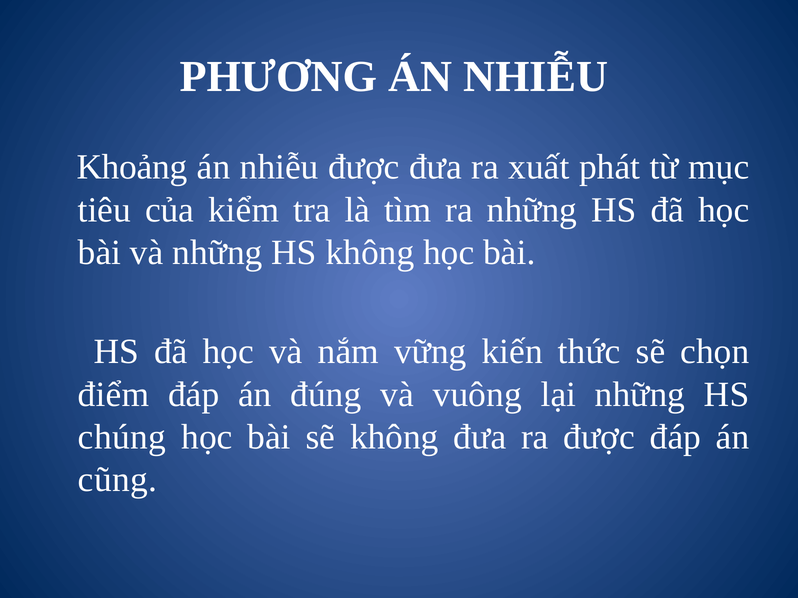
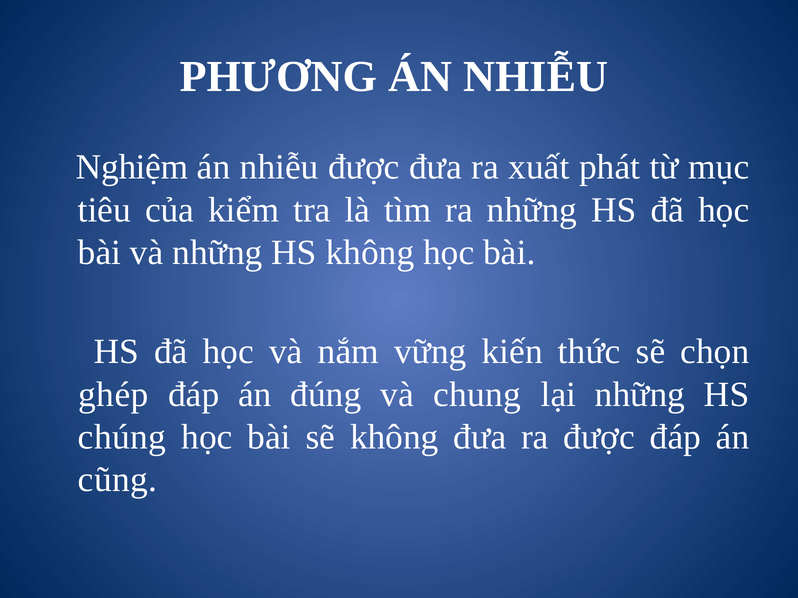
Khoảng: Khoảng -> Nghiệm
điểm: điểm -> ghép
vuông: vuông -> chung
